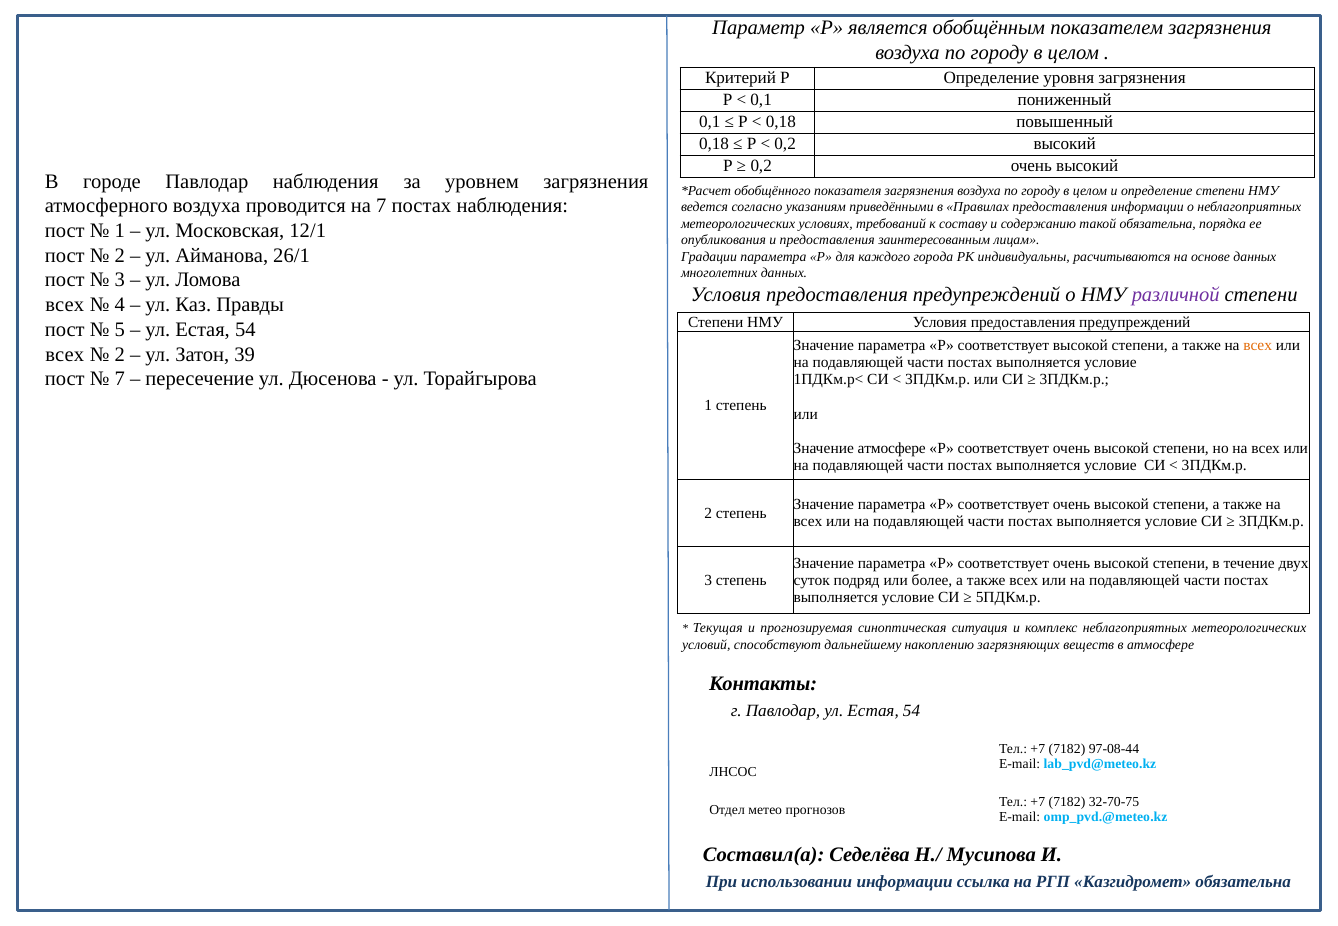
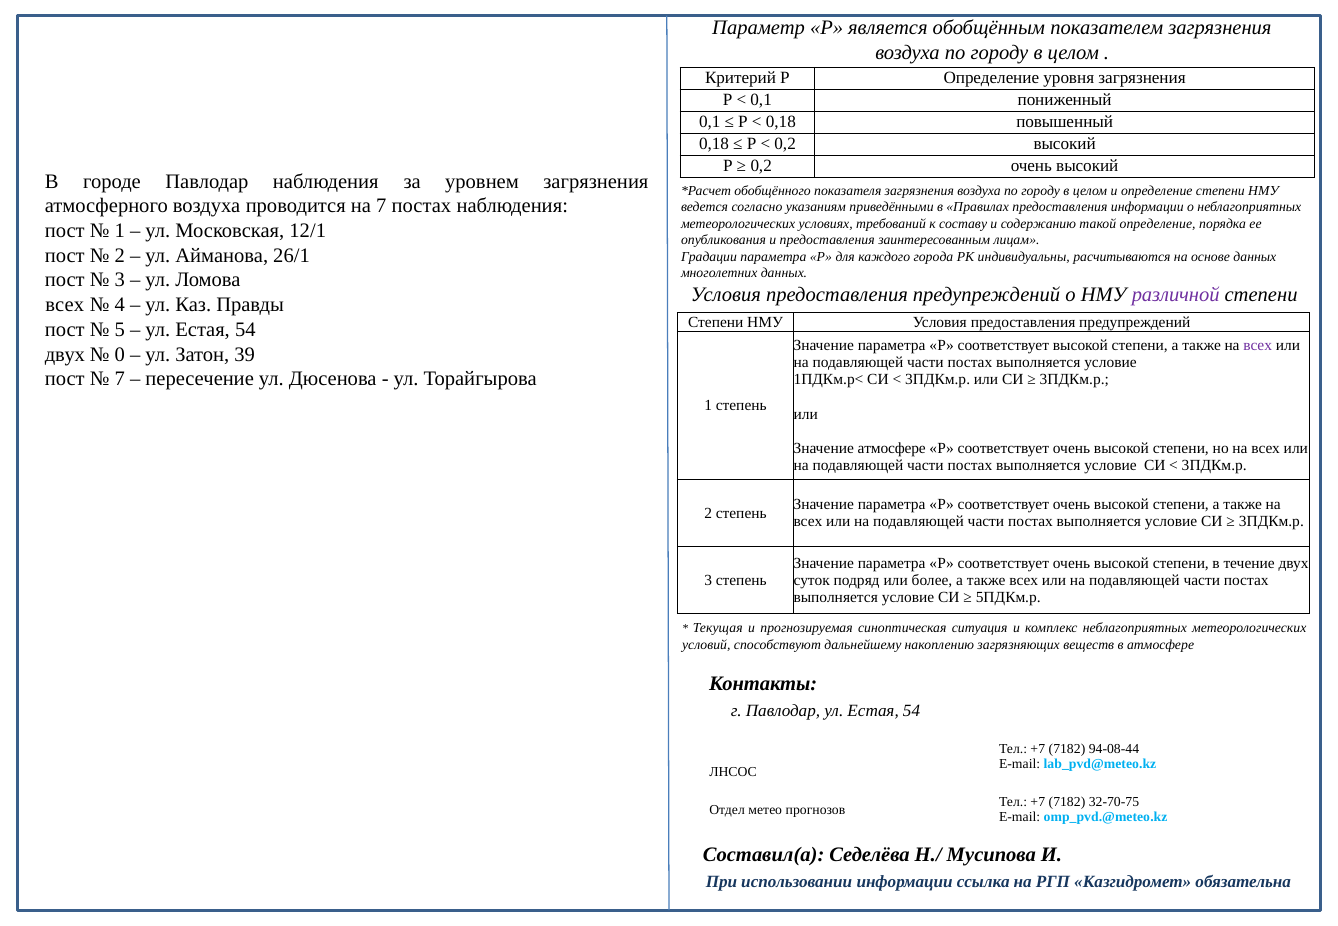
такой обязательна: обязательна -> определение
всех at (1258, 346) colour: orange -> purple
всех at (65, 354): всех -> двух
2 at (120, 354): 2 -> 0
97-08-44: 97-08-44 -> 94-08-44
